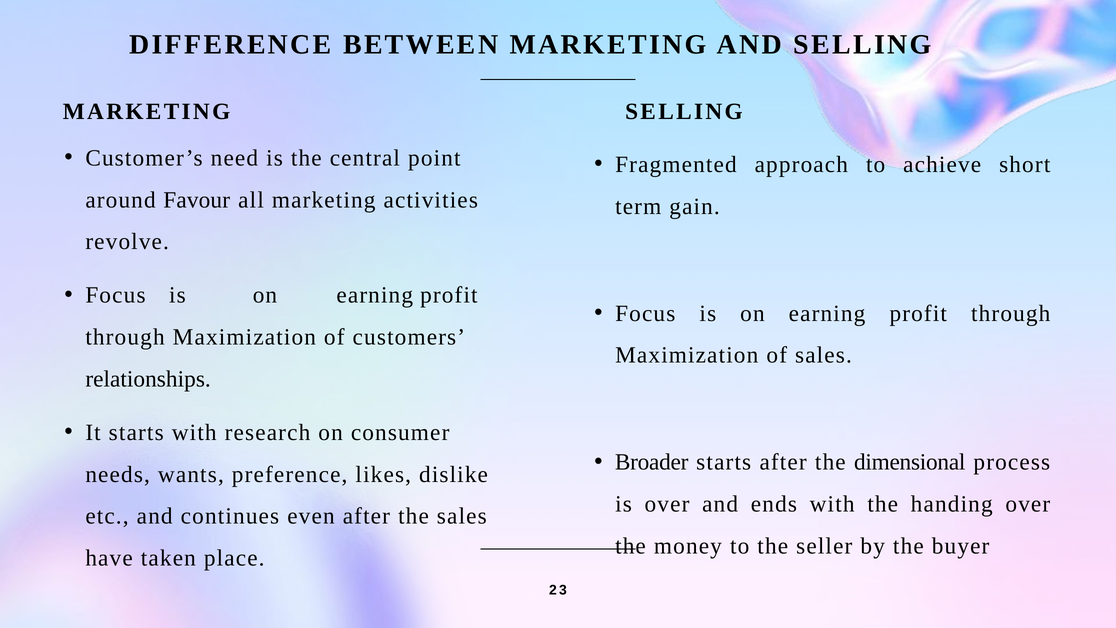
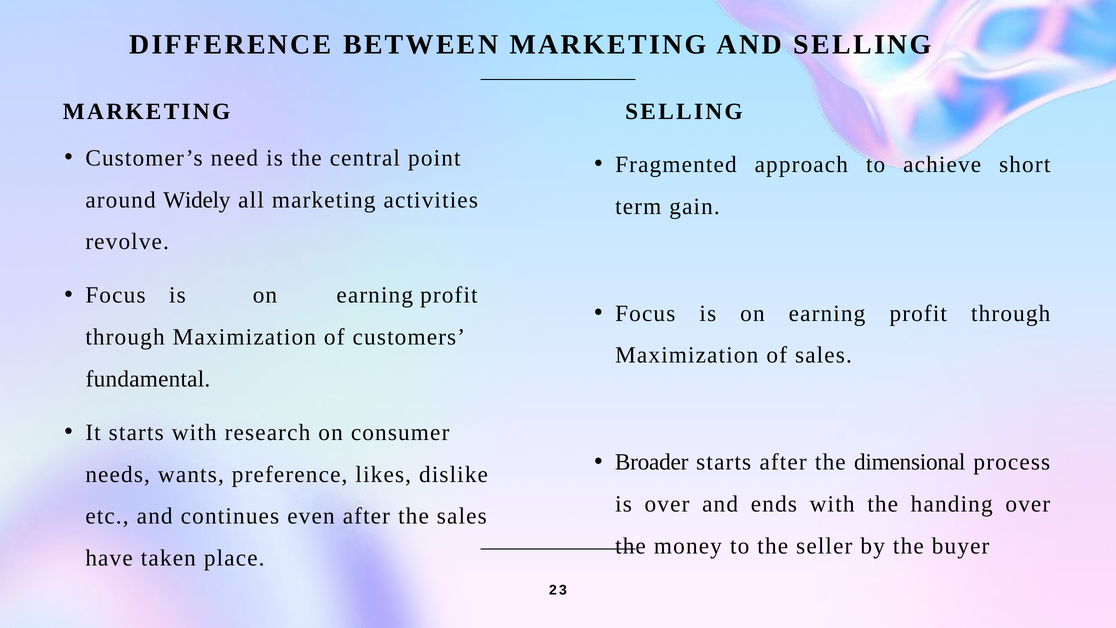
Favour: Favour -> Widely
relationships: relationships -> fundamental
